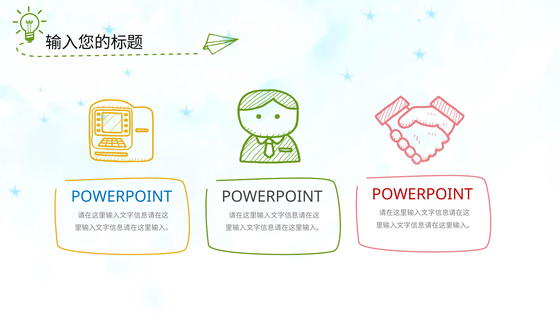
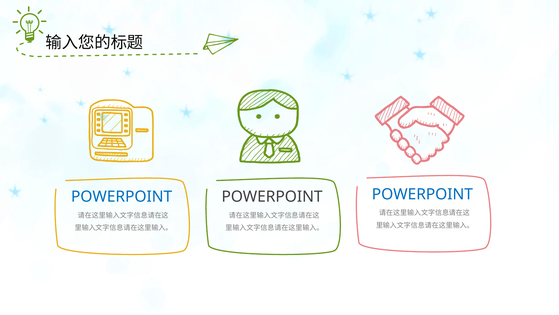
POWERPOINT at (422, 194) colour: red -> blue
